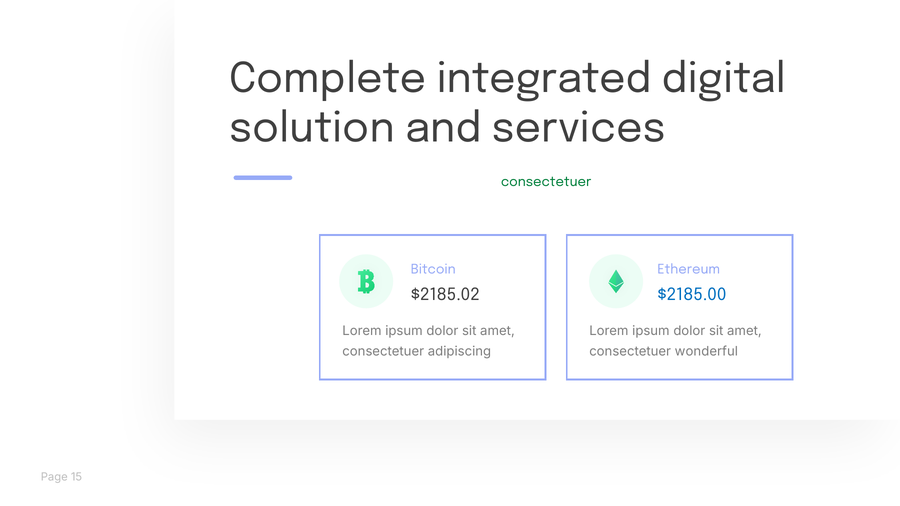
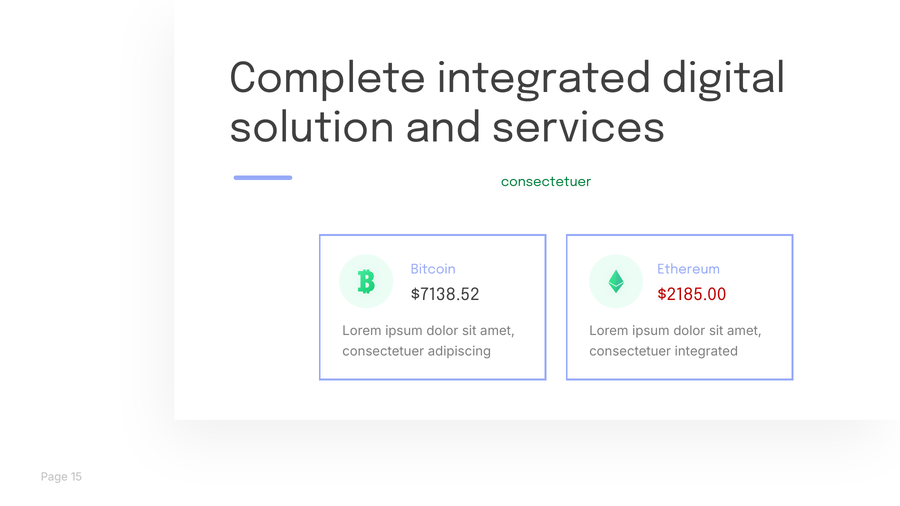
$2185.02: $2185.02 -> $7138.52
$2185.00 colour: blue -> red
consectetuer wonderful: wonderful -> integrated
